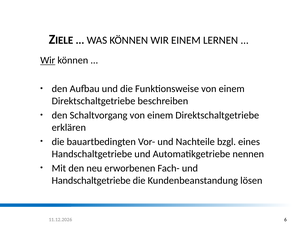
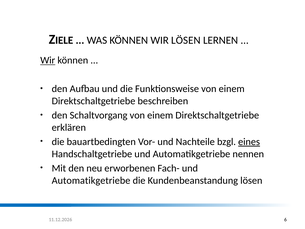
WIR EINEM: EINEM -> LÖSEN
eines underline: none -> present
Handschaltgetriebe at (91, 180): Handschaltgetriebe -> Automatikgetriebe
